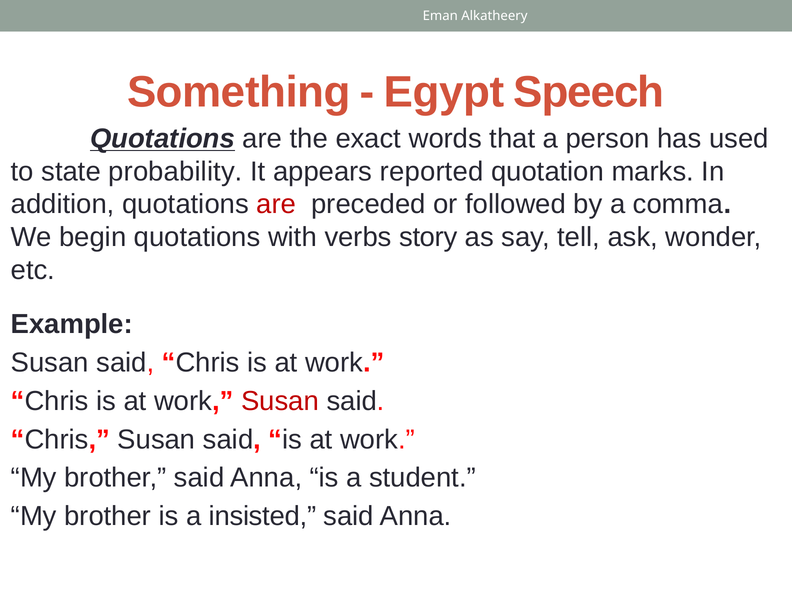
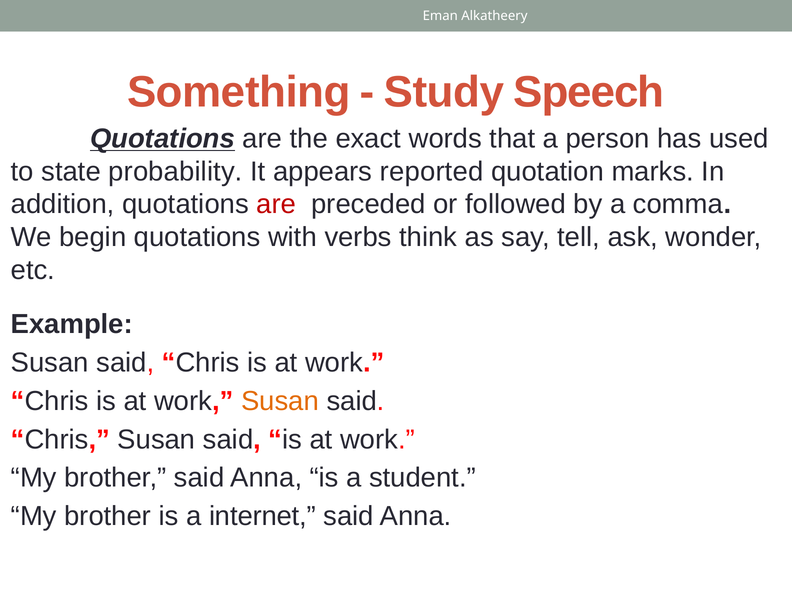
Egypt: Egypt -> Study
story: story -> think
Susan at (280, 401) colour: red -> orange
insisted: insisted -> internet
